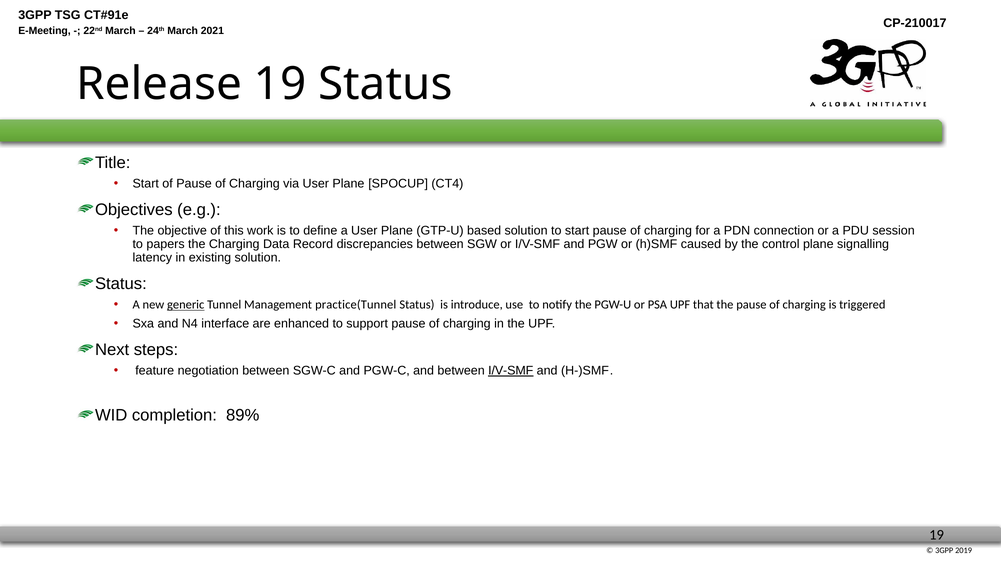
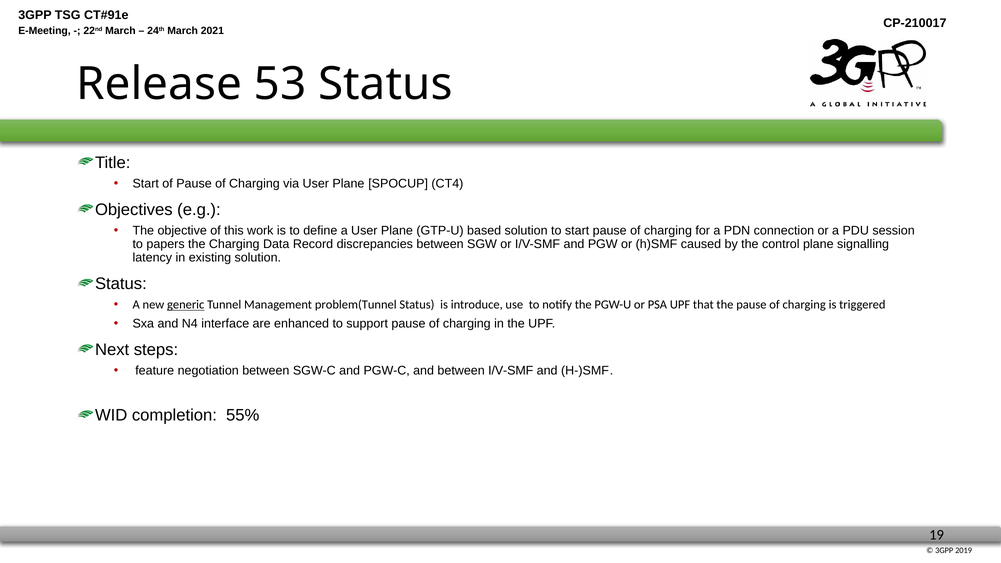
Release 19: 19 -> 53
practice(Tunnel: practice(Tunnel -> problem(Tunnel
I/V-SMF at (511, 371) underline: present -> none
89%: 89% -> 55%
